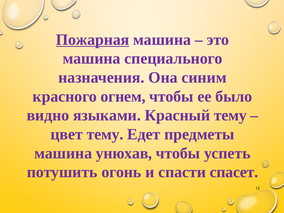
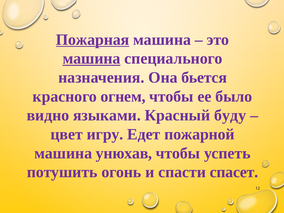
машина at (92, 59) underline: none -> present
синим: синим -> бьется
Красный тему: тему -> буду
цвет тему: тему -> игру
предметы: предметы -> пожарной
